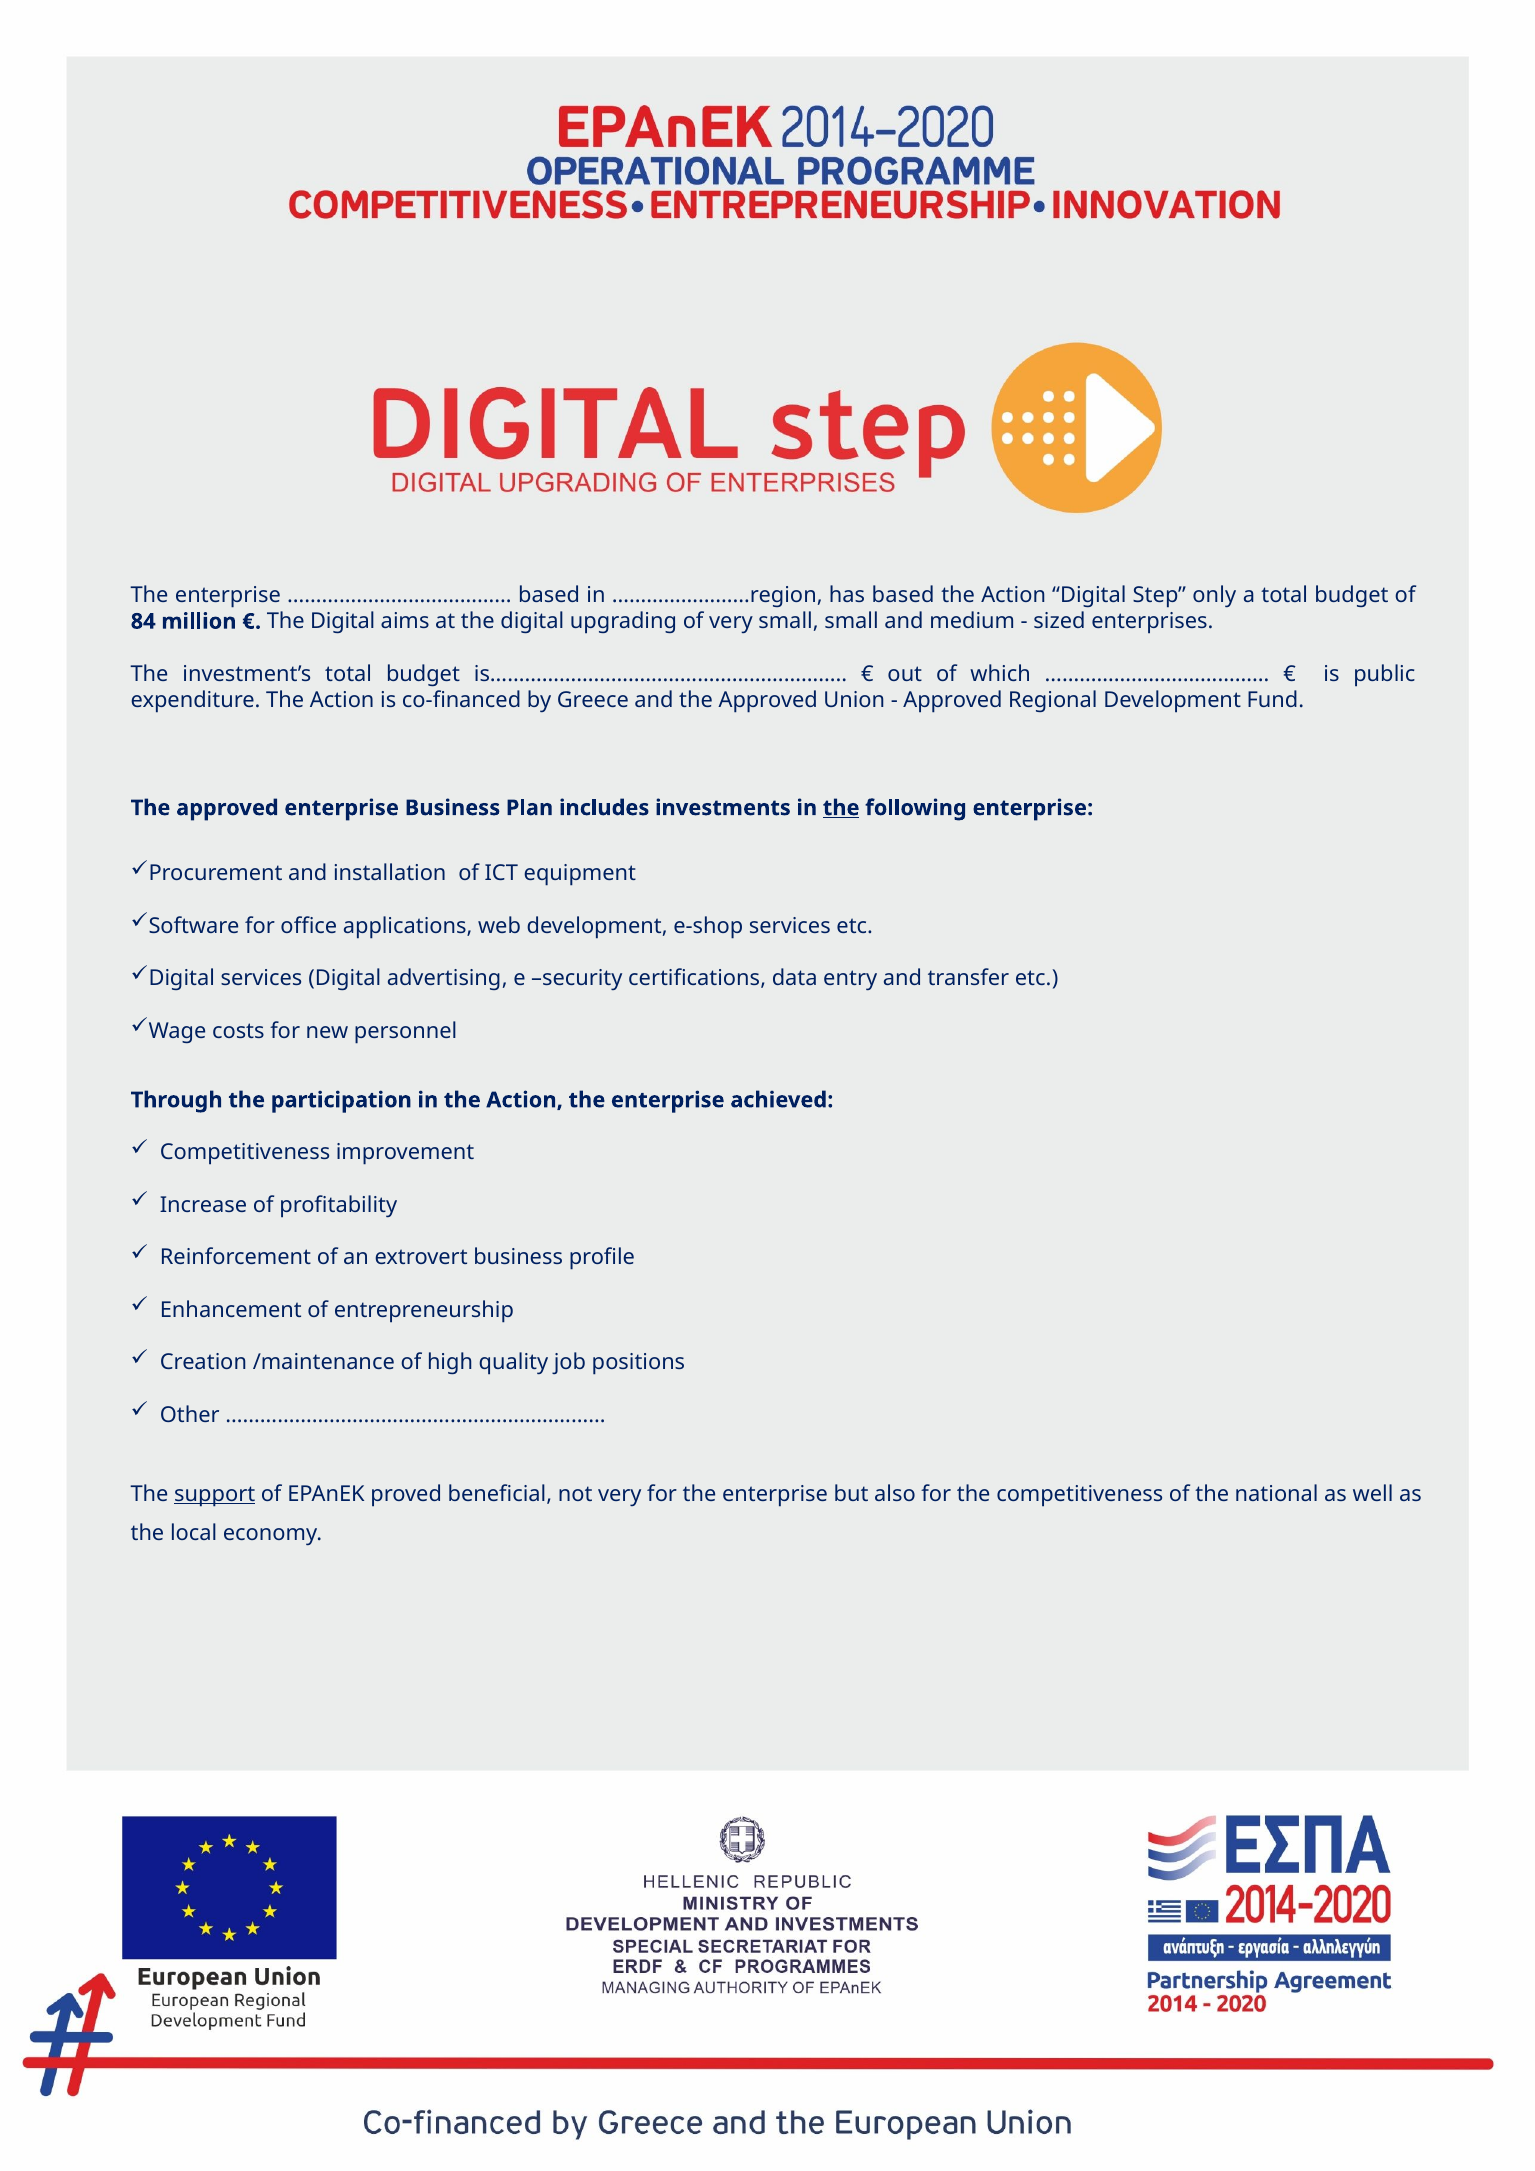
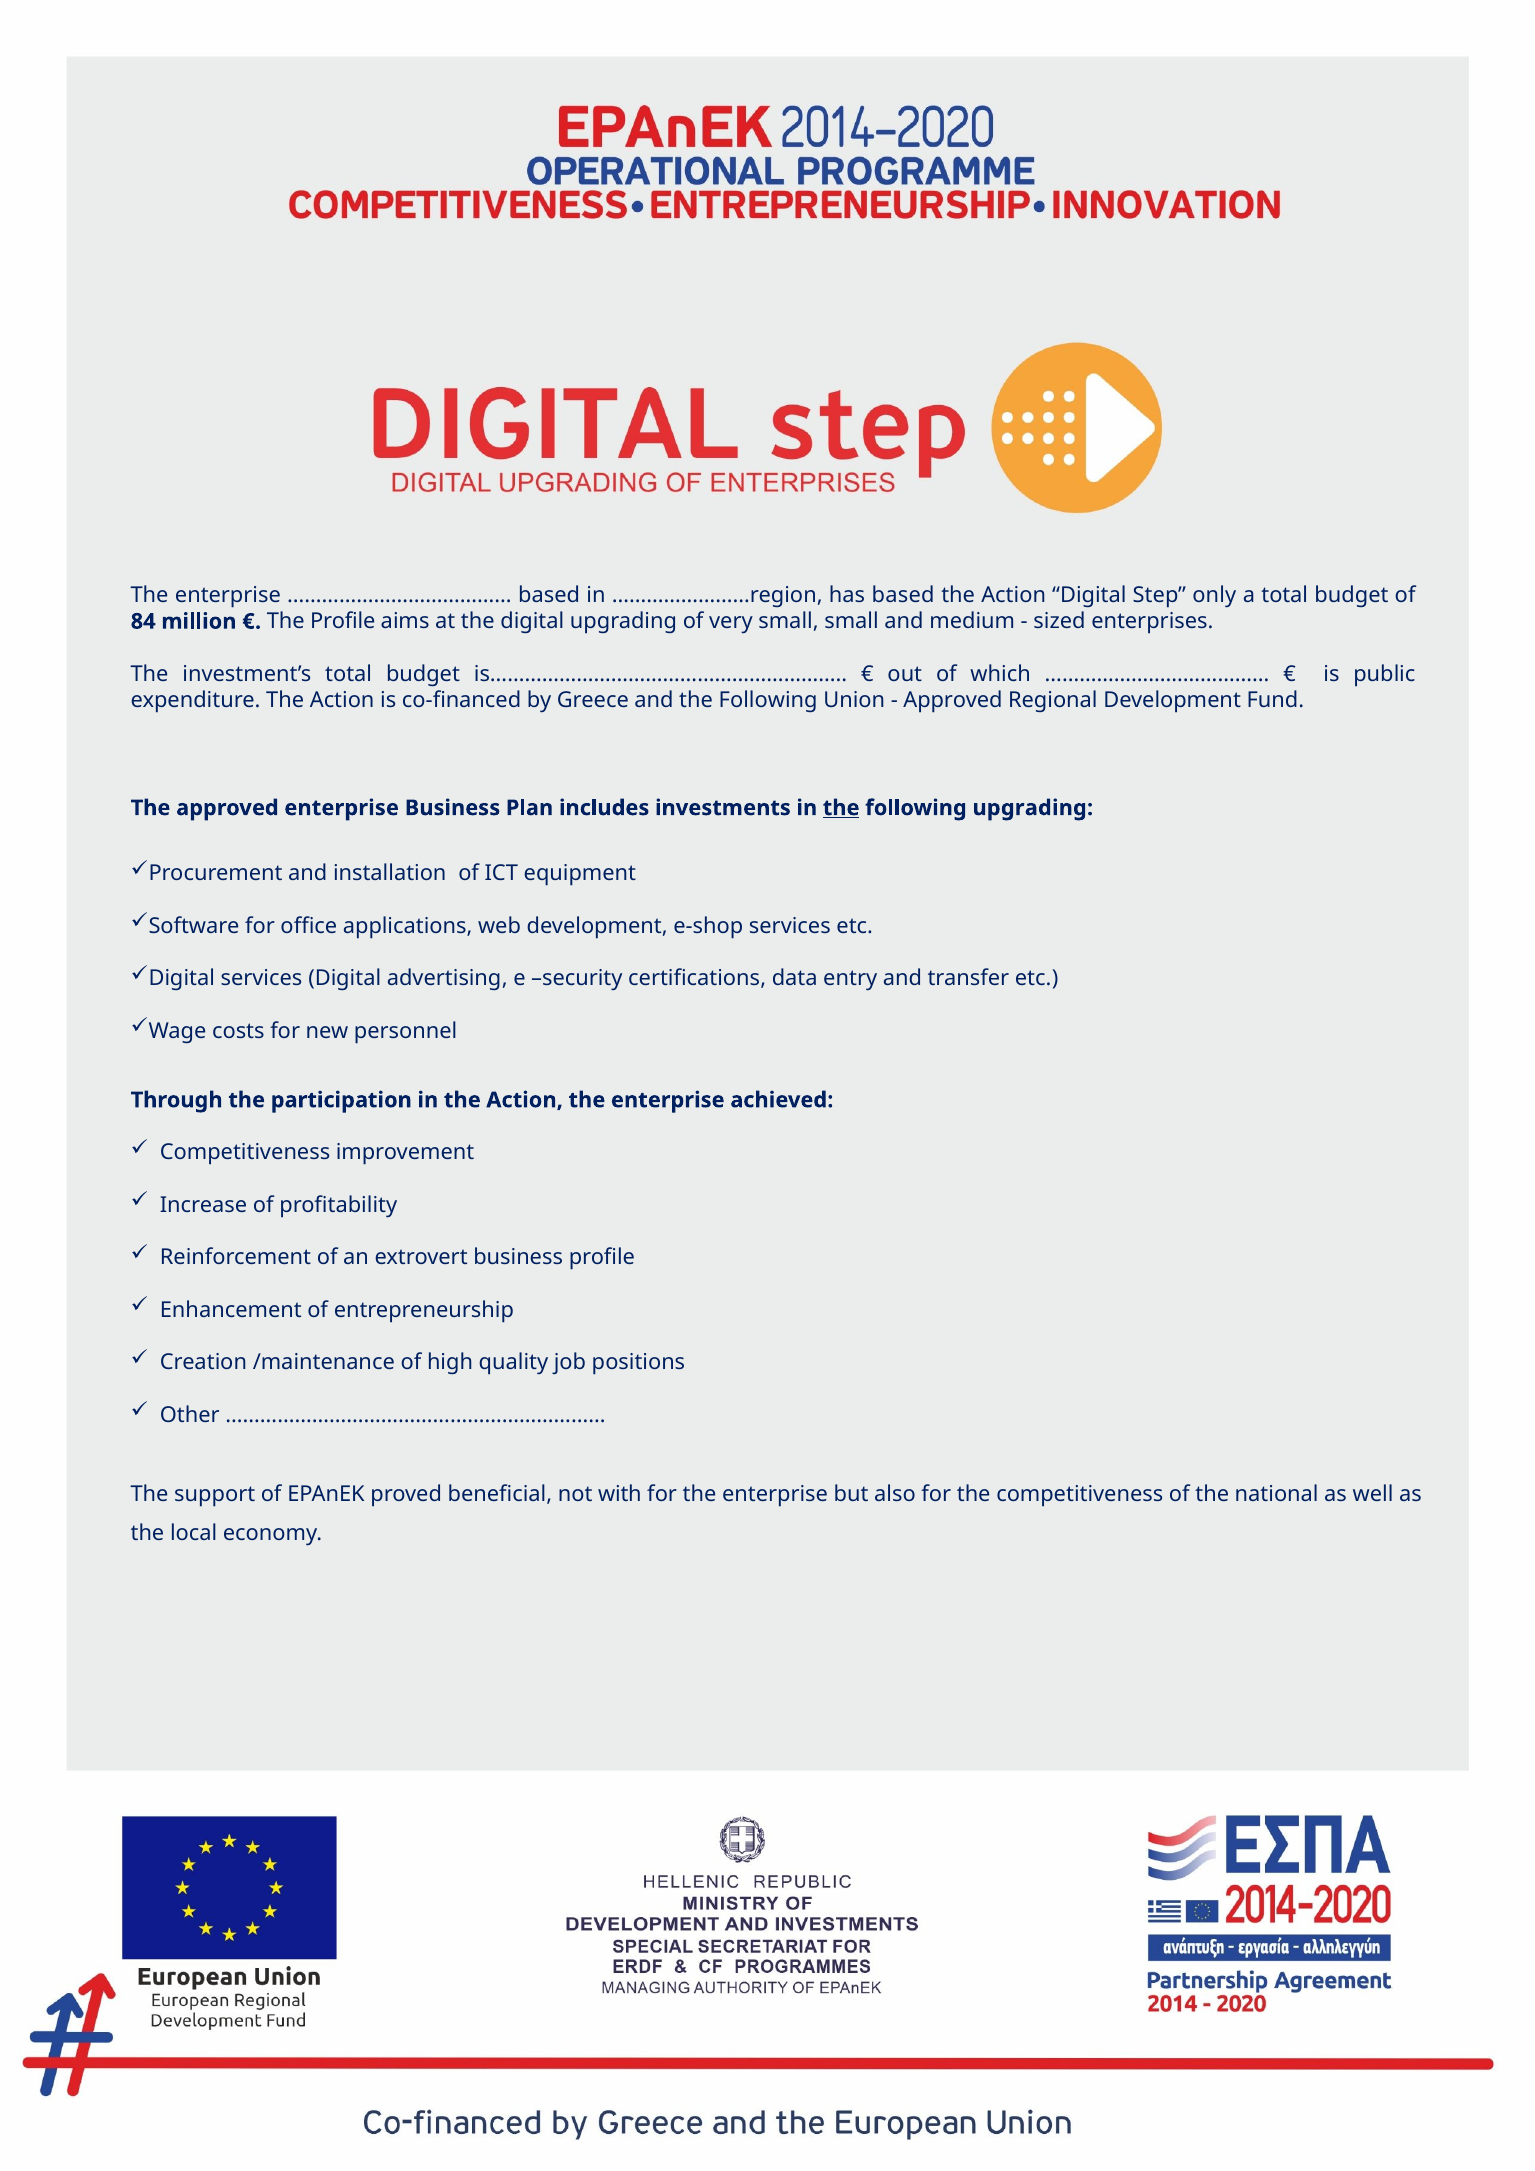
Digital at (343, 621): Digital -> Profile
and the Approved: Approved -> Following
following enterprise: enterprise -> upgrading
support underline: present -> none
not very: very -> with
